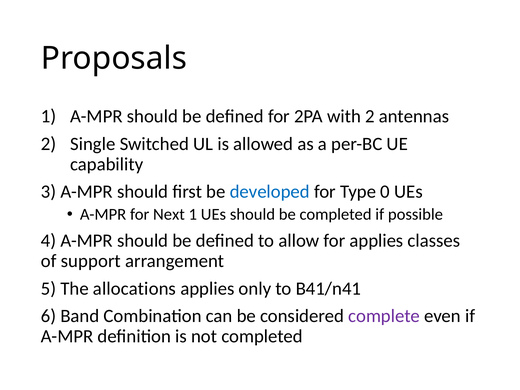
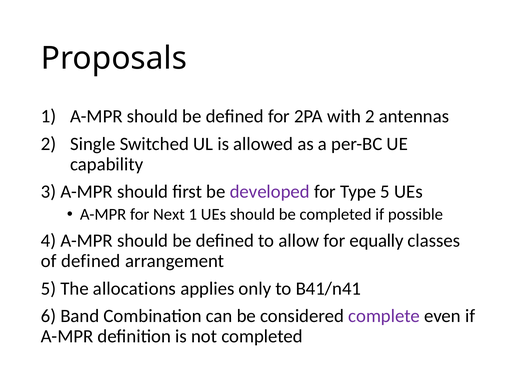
developed colour: blue -> purple
Type 0: 0 -> 5
for applies: applies -> equally
of support: support -> defined
